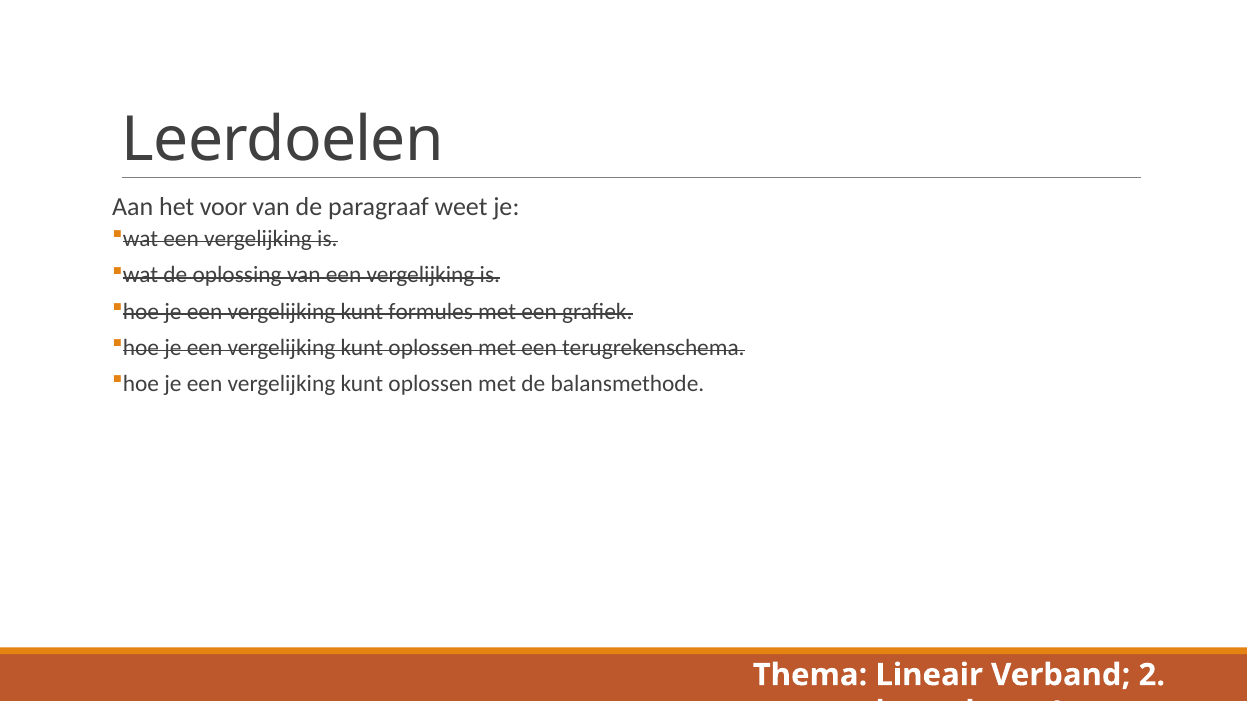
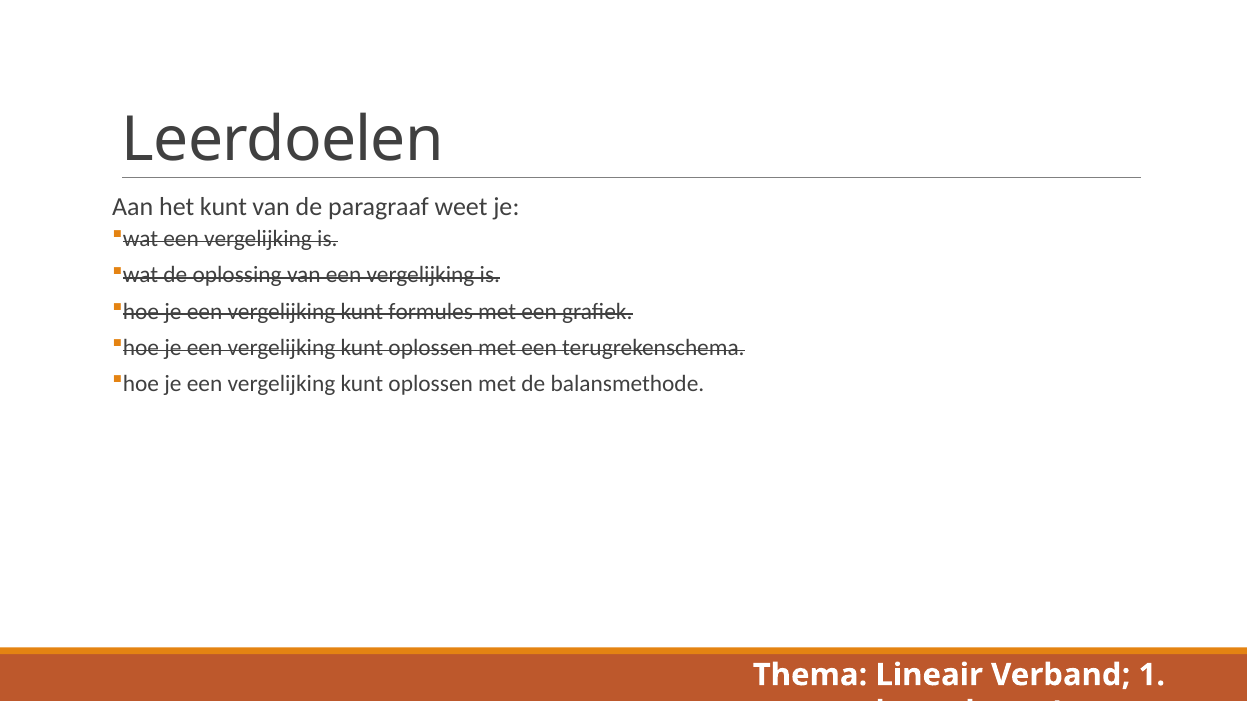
het voor: voor -> kunt
2: 2 -> 1
